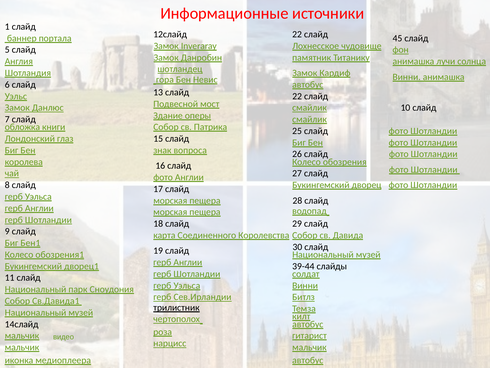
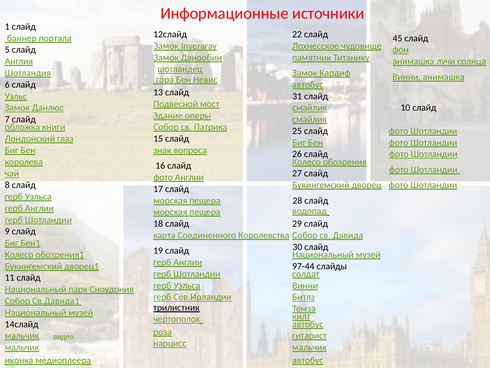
Уэльс 22: 22 -> 31
39-44: 39-44 -> 97-44
